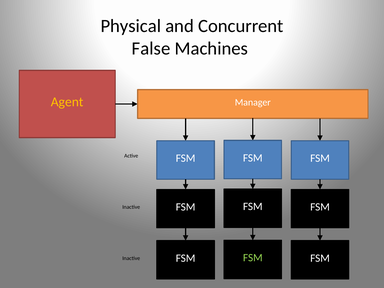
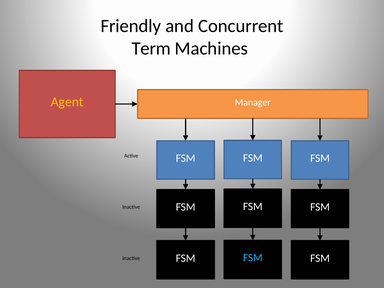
Physical: Physical -> Friendly
False: False -> Term
FSM at (253, 258) colour: light green -> light blue
